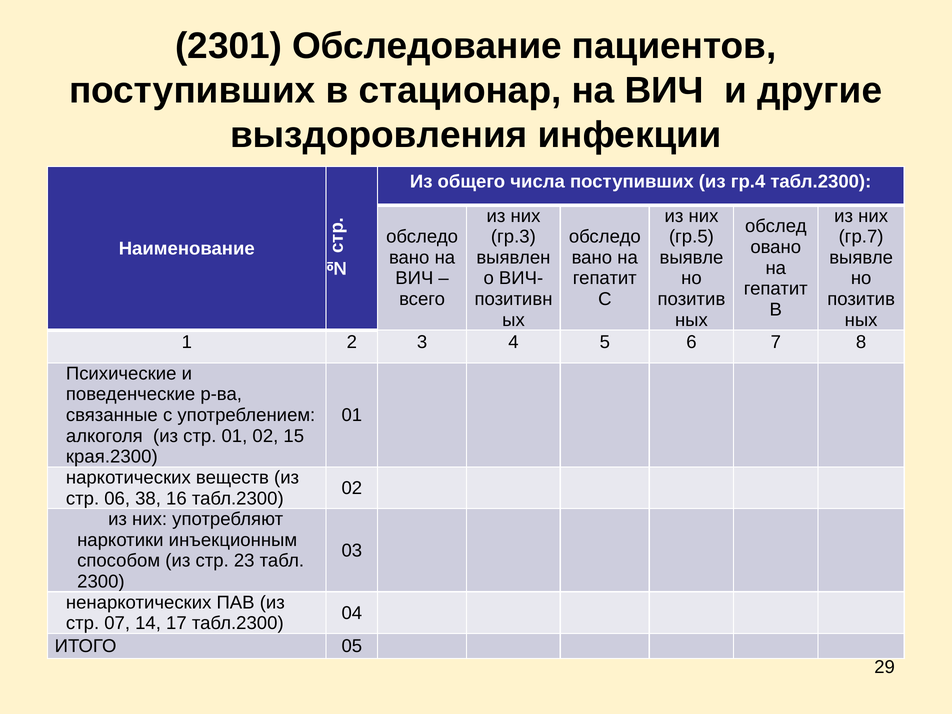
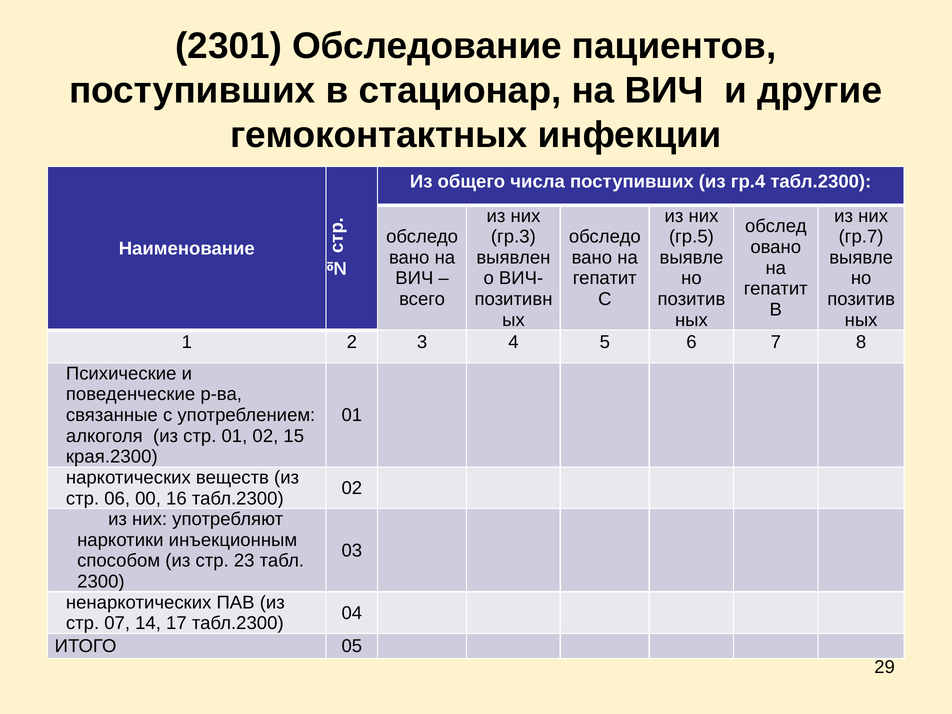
выздоровления: выздоровления -> гемоконтактных
38: 38 -> 00
